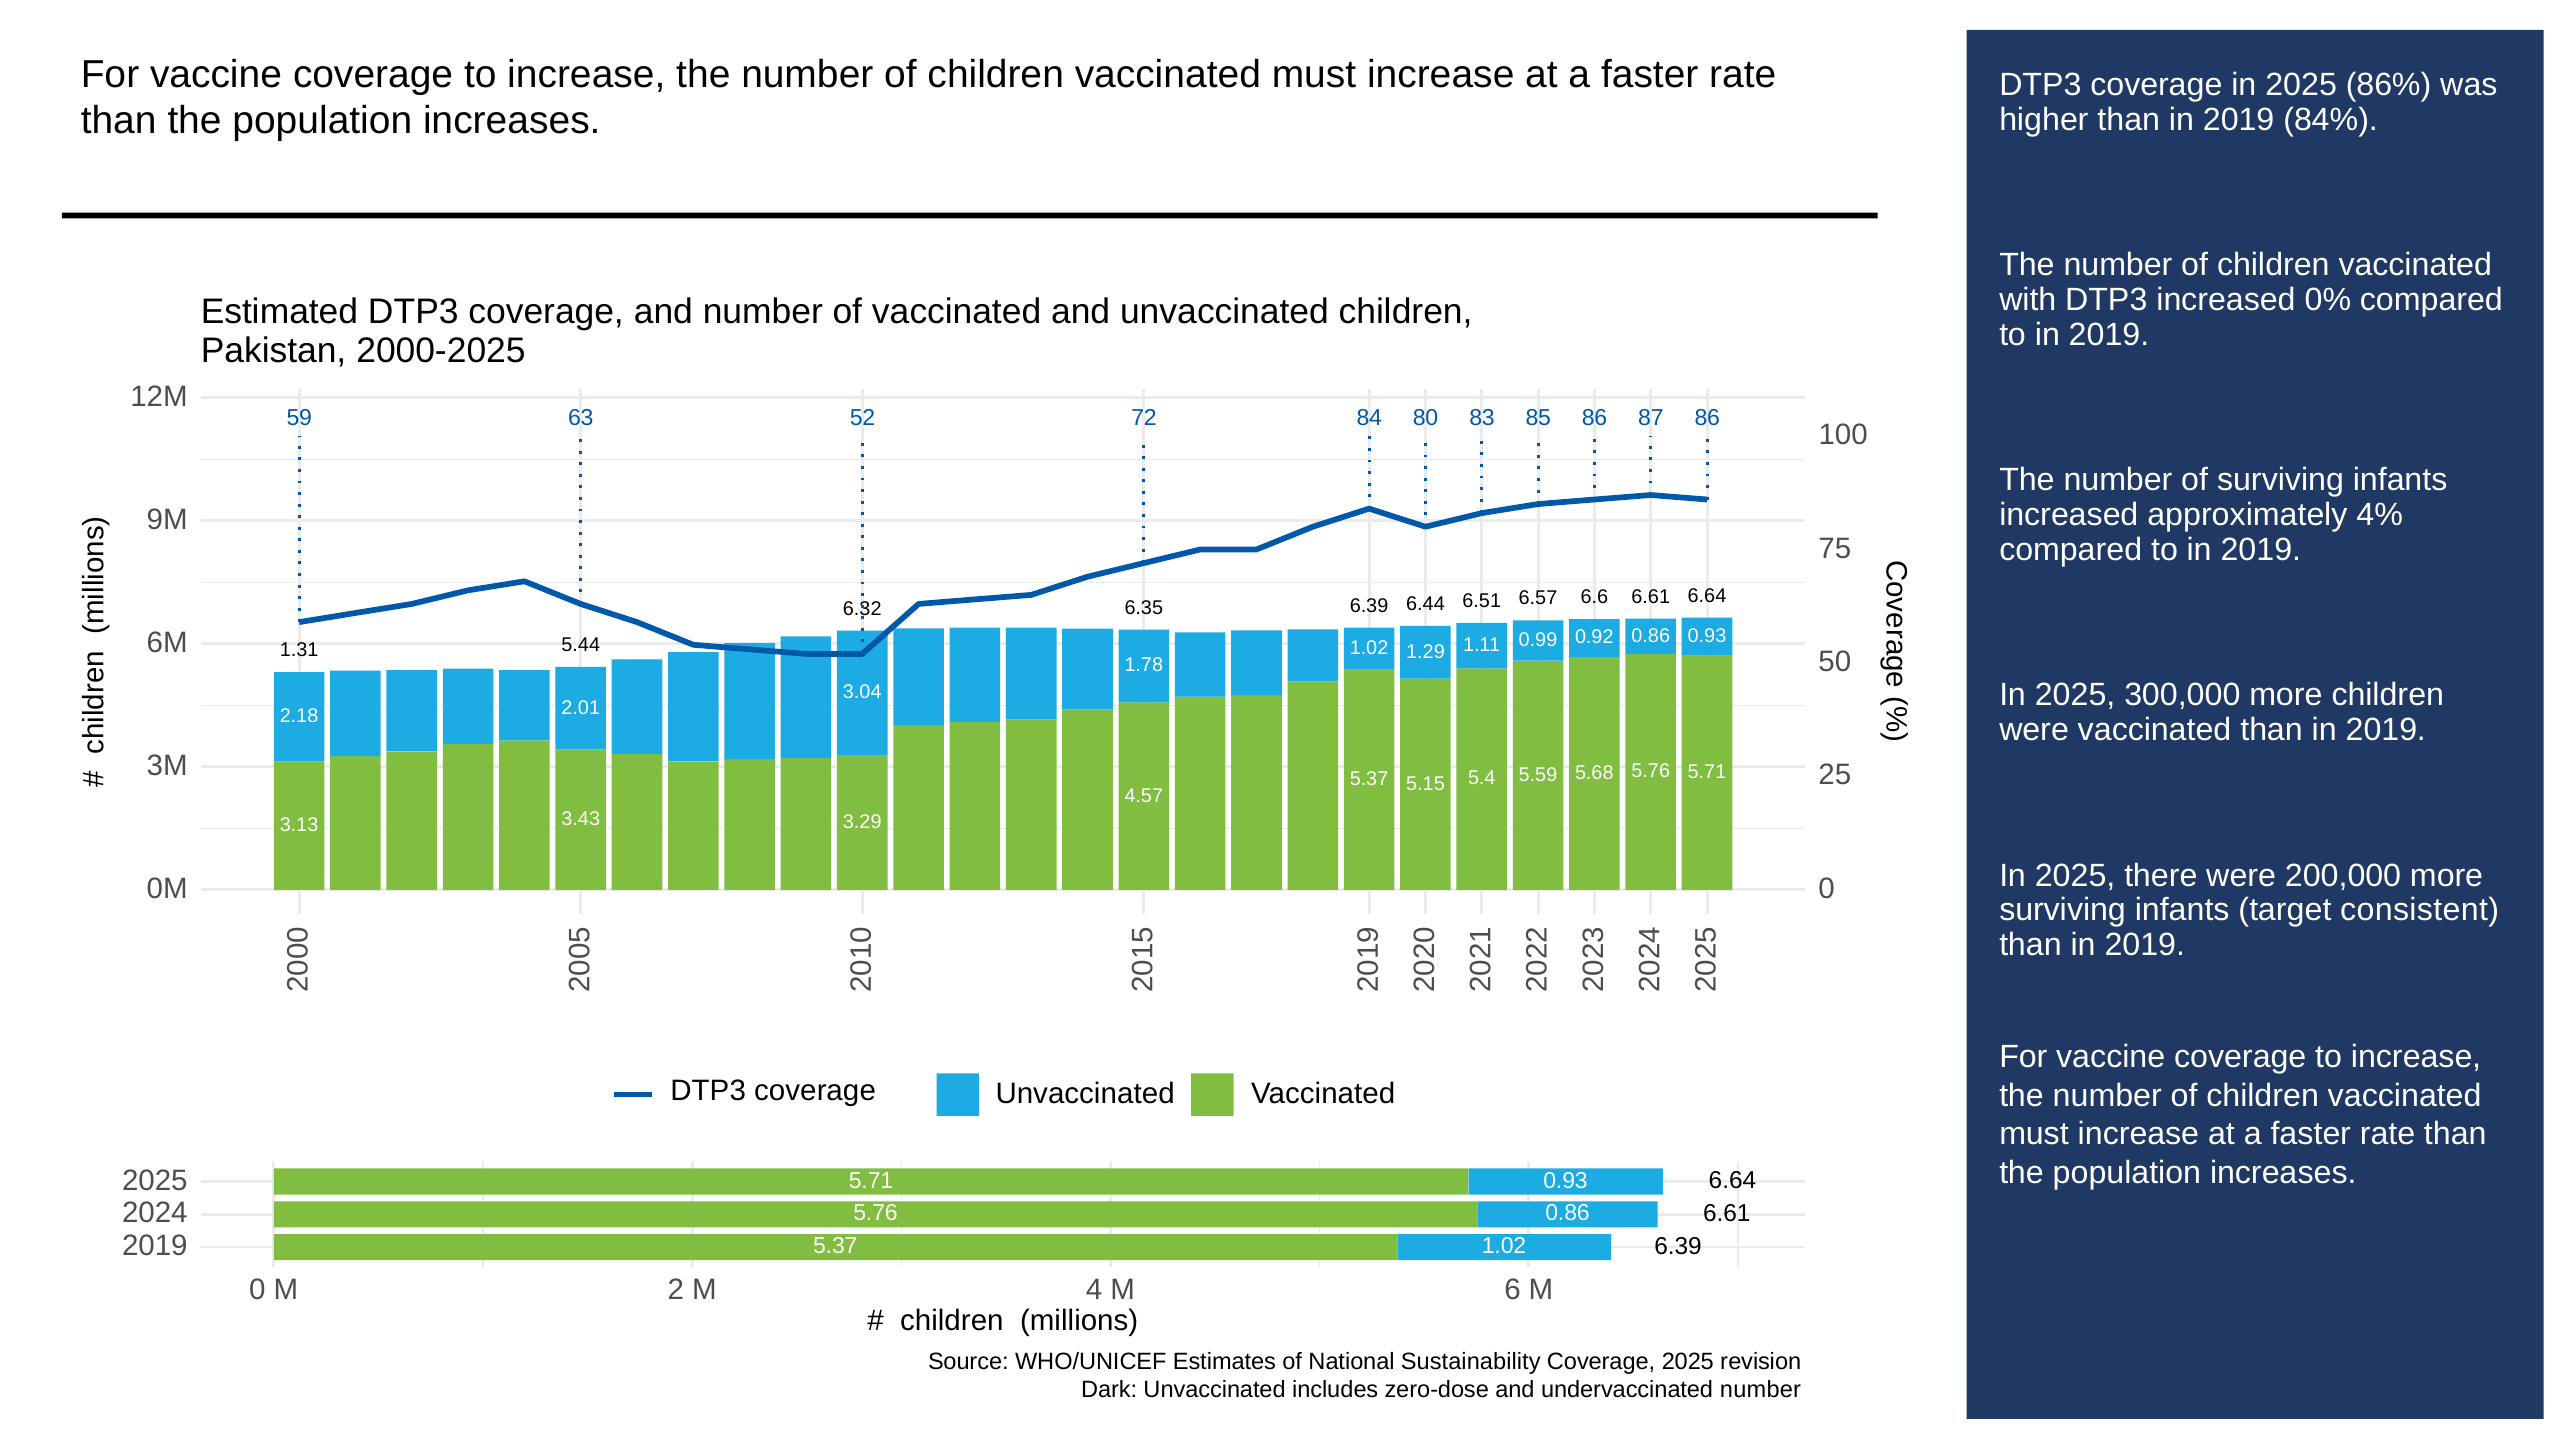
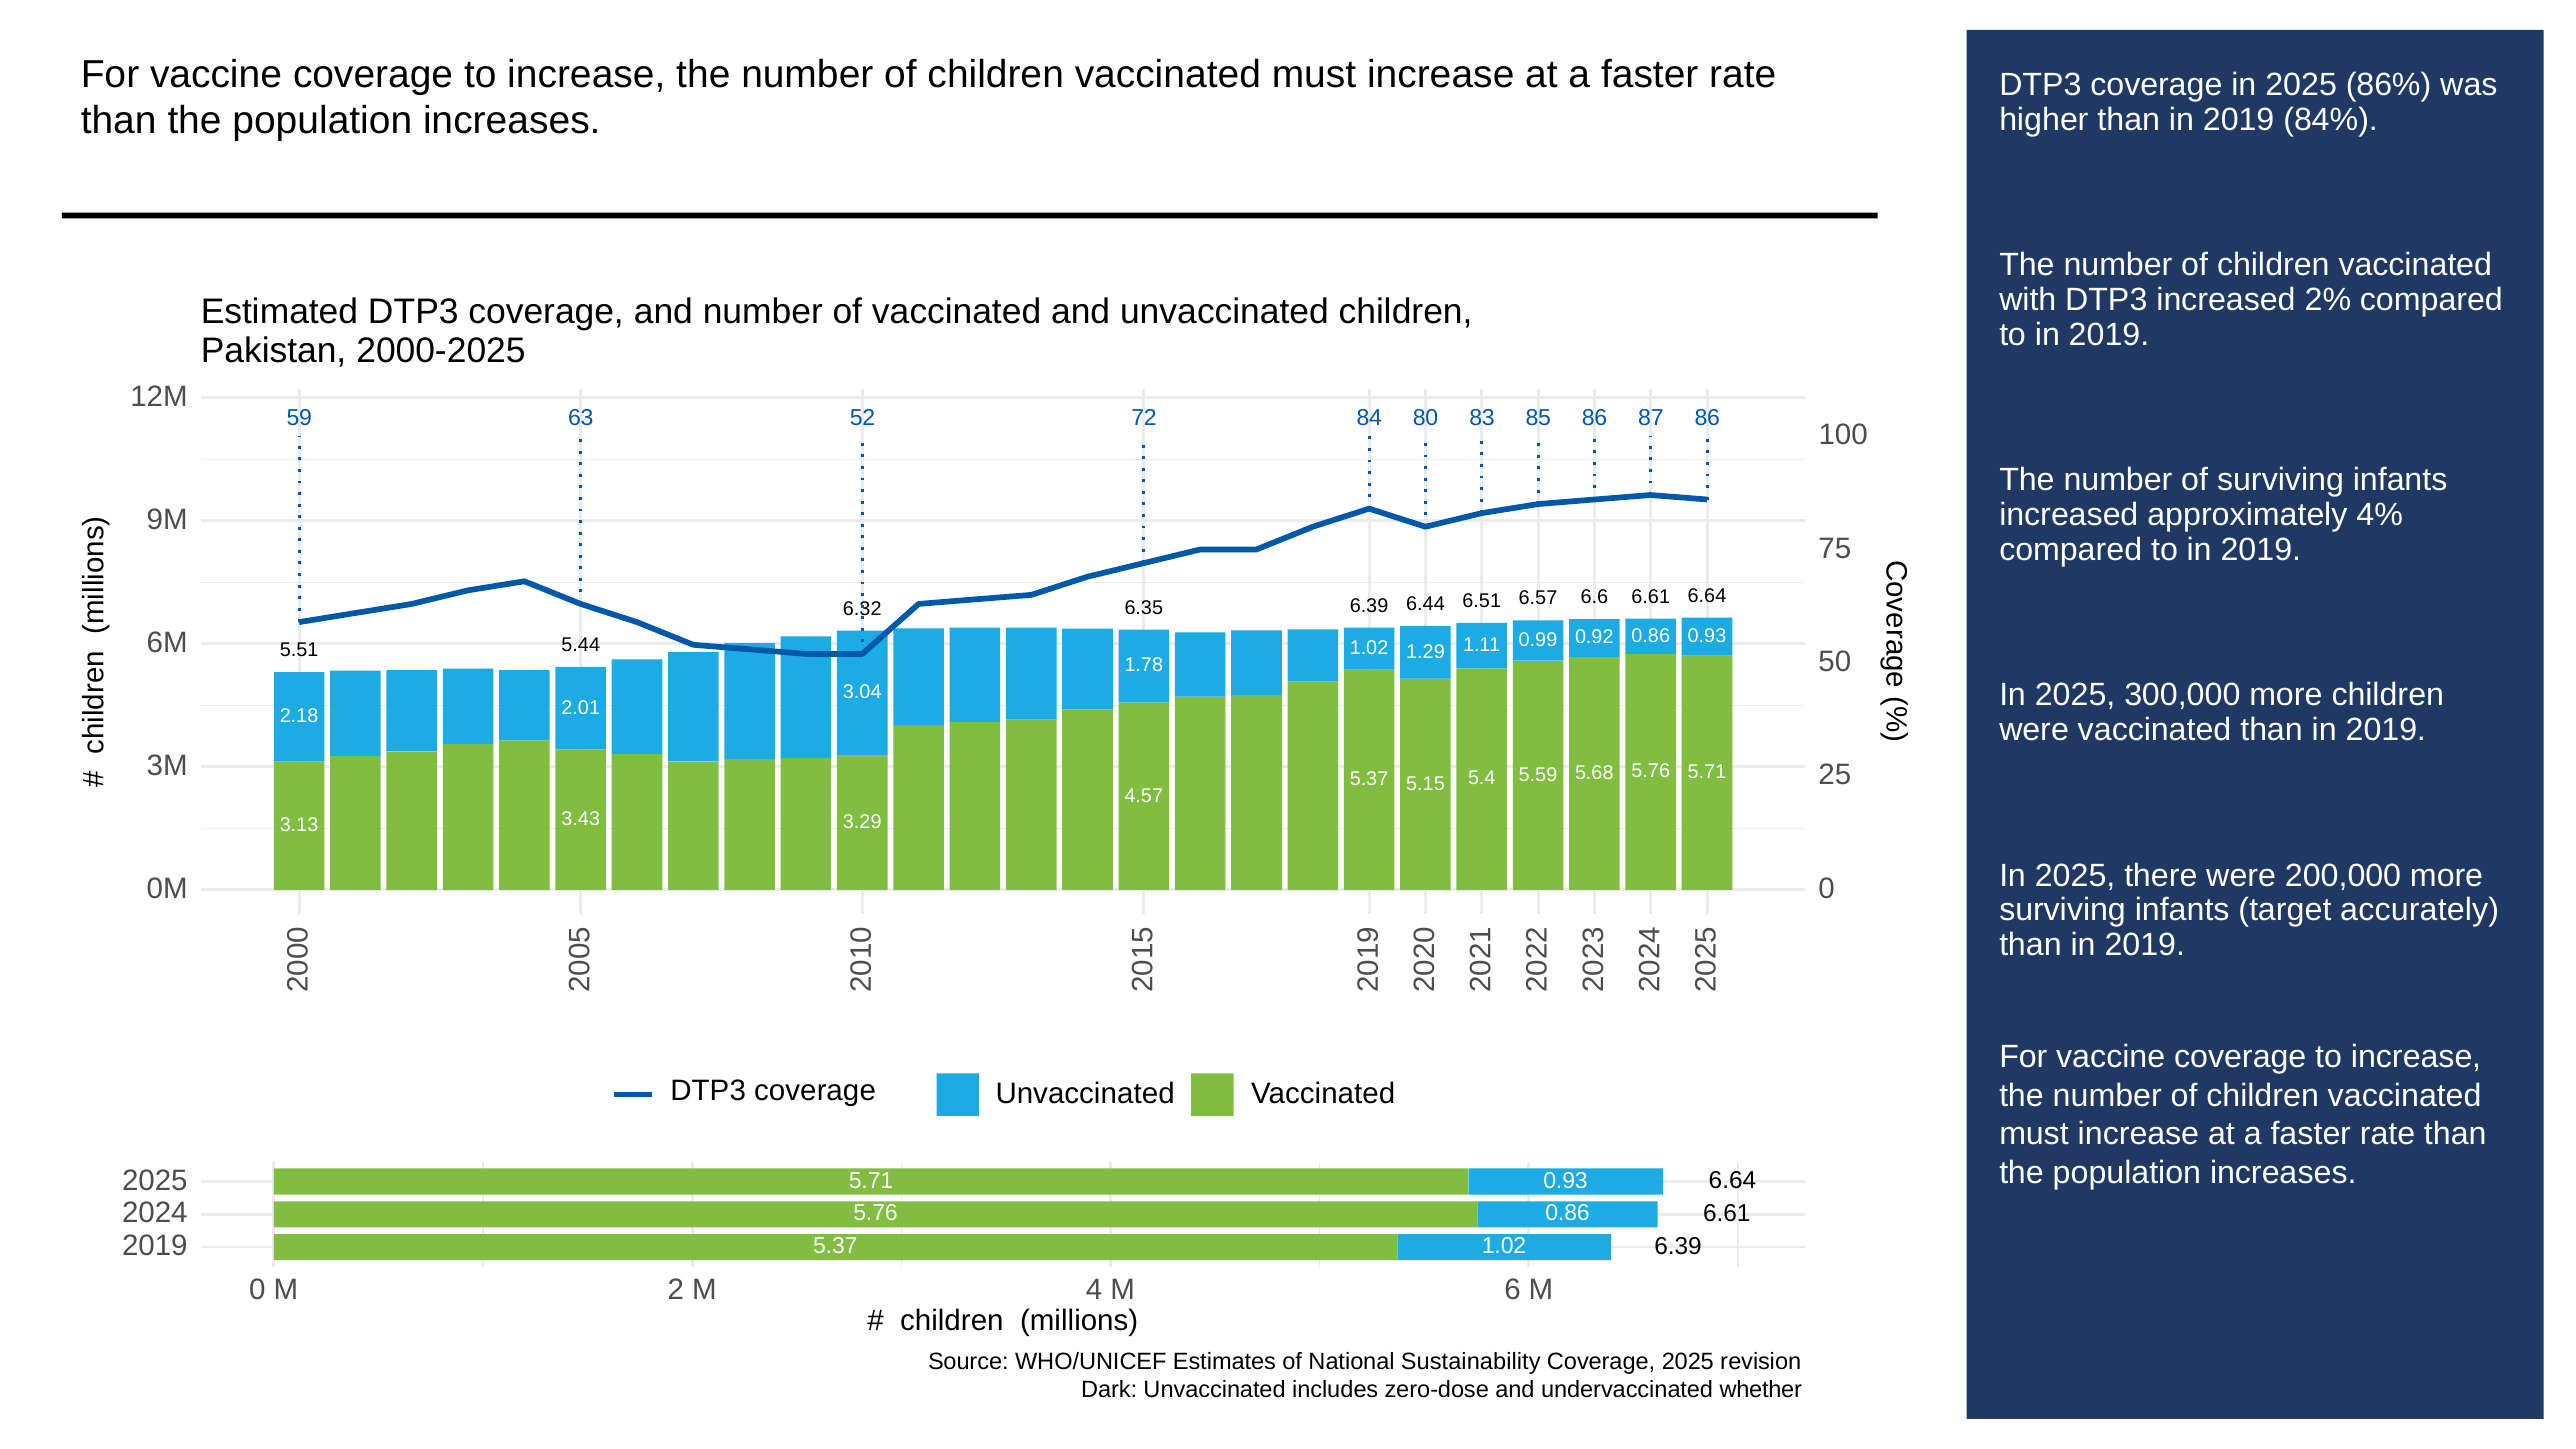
0%: 0% -> 2%
1.31: 1.31 -> 5.51
consistent: consistent -> accurately
undervaccinated number: number -> whether
